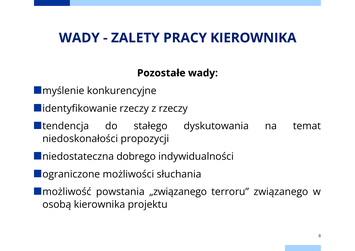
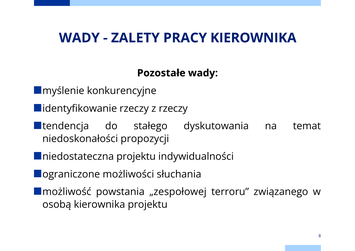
niedostateczna dobrego: dobrego -> projektu
„związanego: „związanego -> „zespołowej
